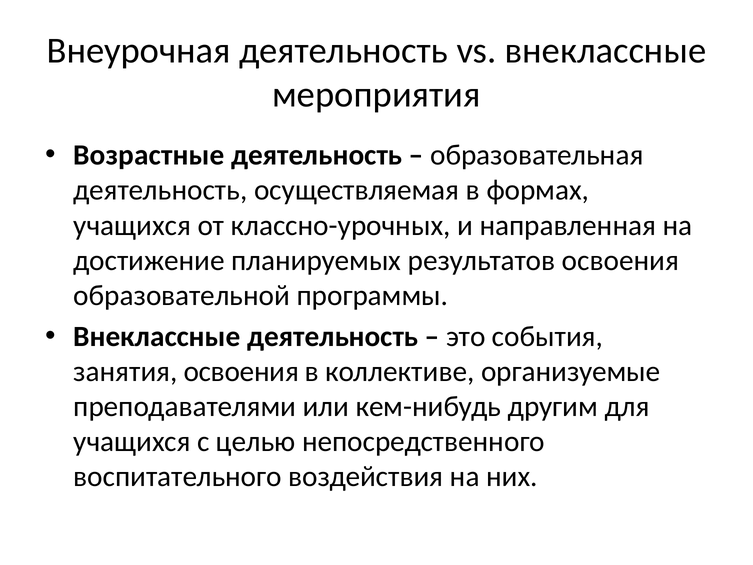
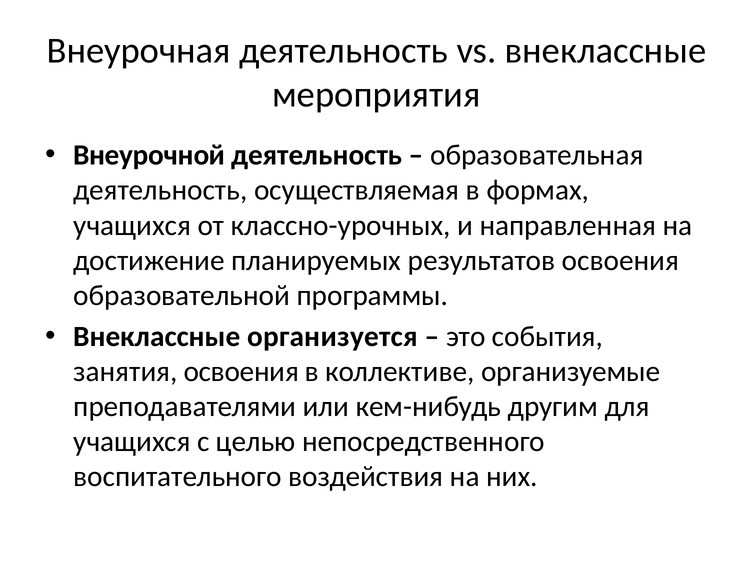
Возрастные: Возрастные -> Внеурочной
Внеклассные деятельность: деятельность -> организуется
